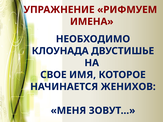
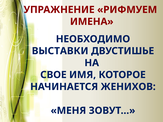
КЛОУНАДА: КЛОУНАДА -> ВЫСТАВКИ
